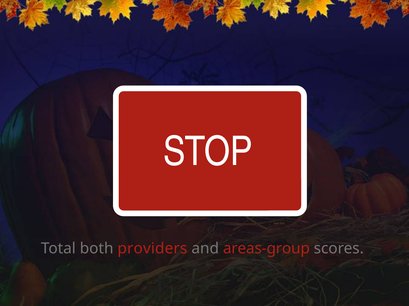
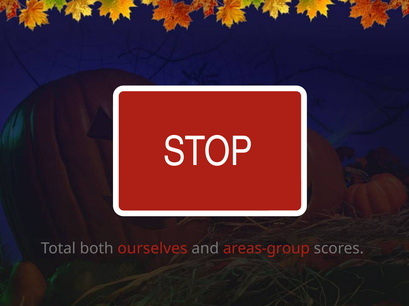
providers: providers -> ourselves
